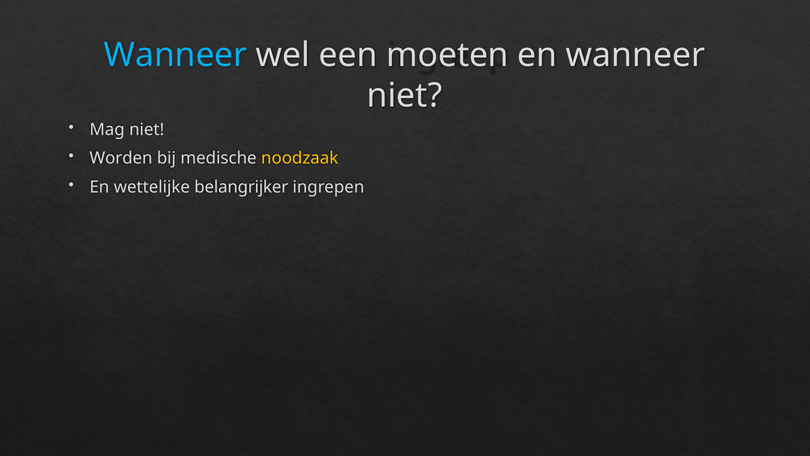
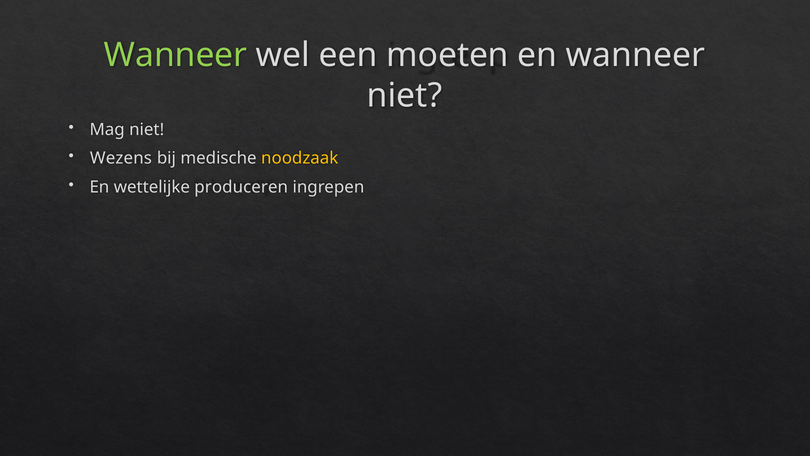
Wanneer at (176, 55) colour: light blue -> light green
Worden: Worden -> Wezens
belangrijker: belangrijker -> produceren
